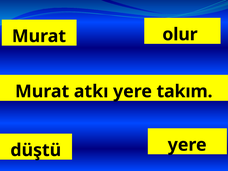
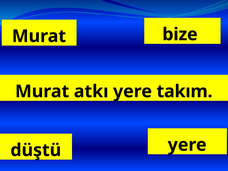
olur: olur -> bize
